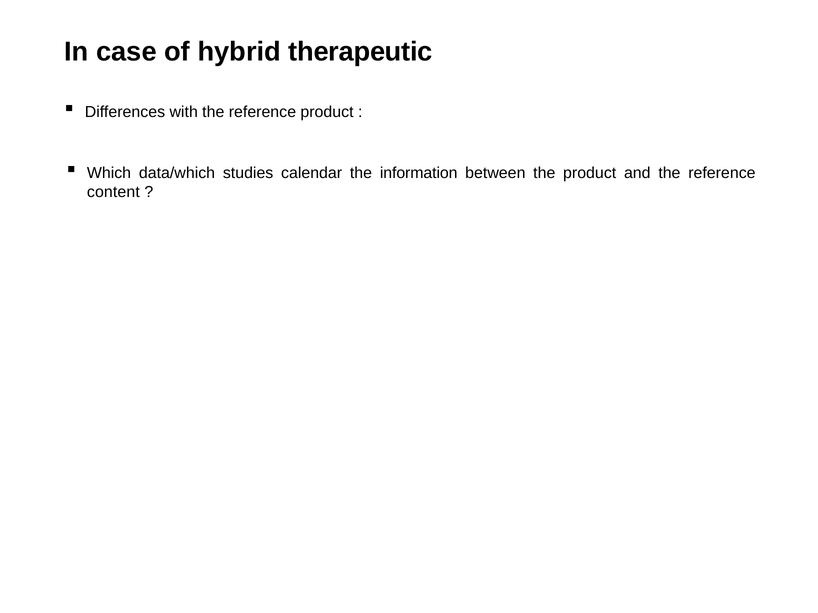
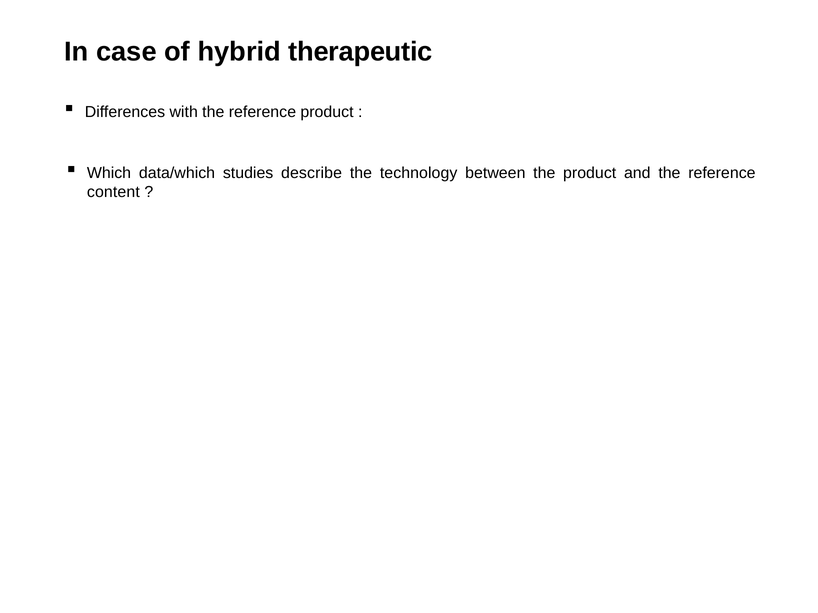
calendar: calendar -> describe
information: information -> technology
